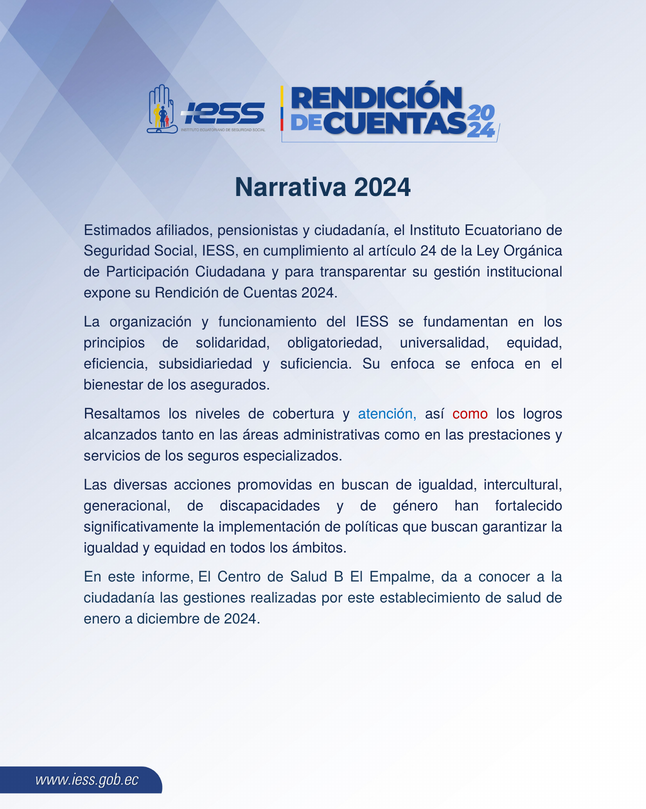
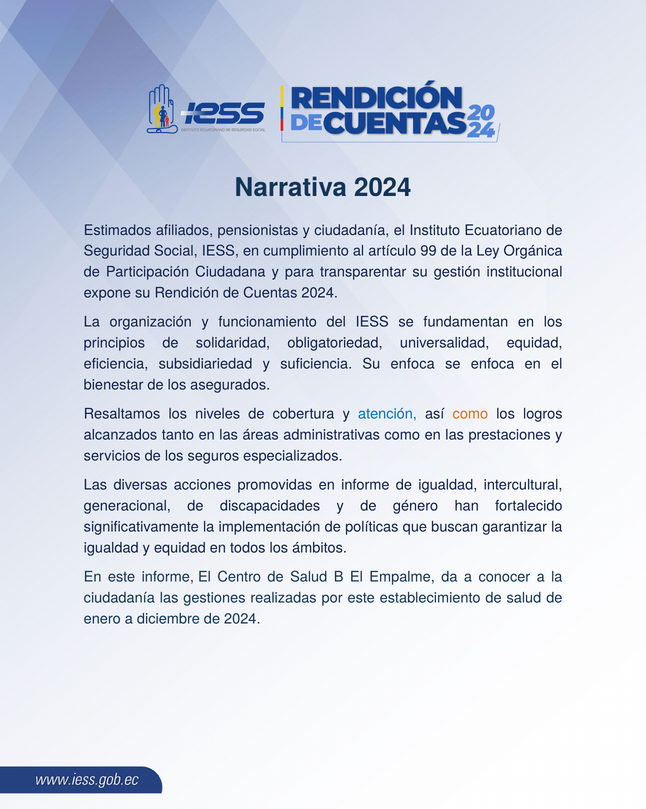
24: 24 -> 99
como at (470, 414) colour: red -> orange
en buscan: buscan -> informe
